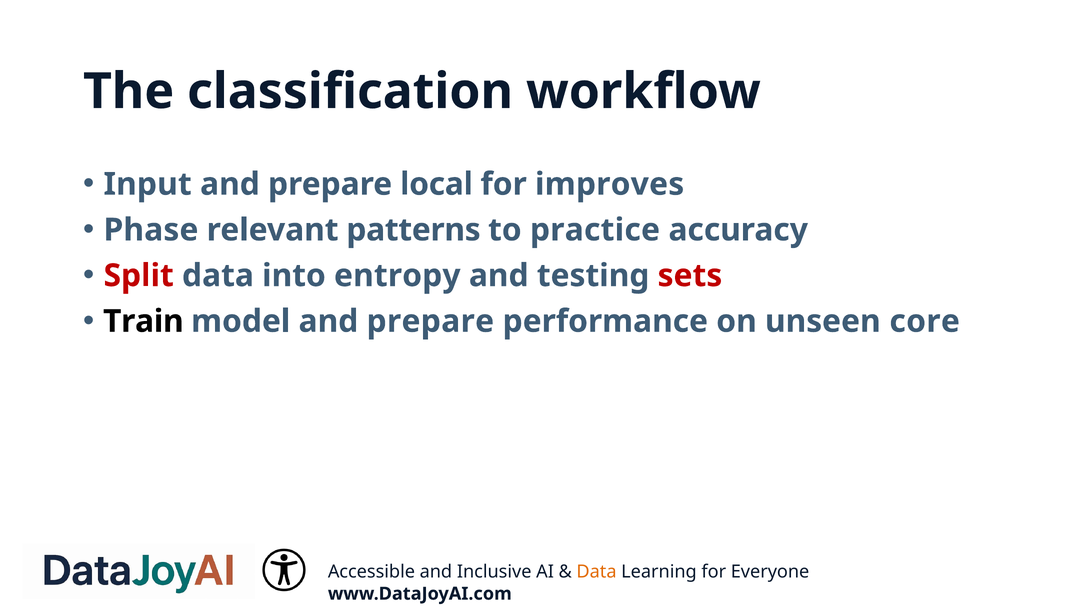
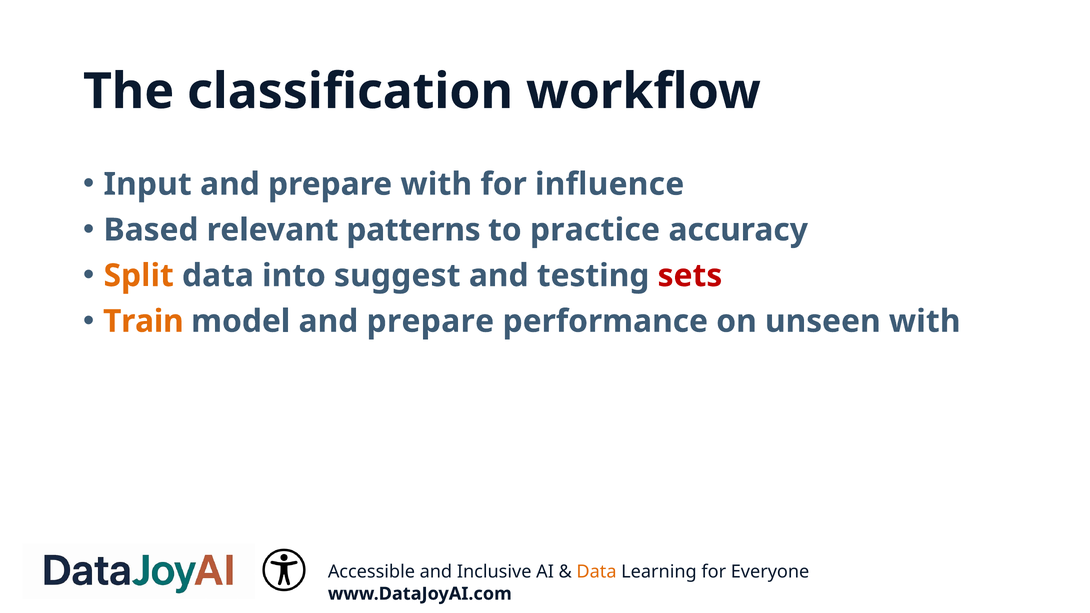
prepare local: local -> with
improves: improves -> influence
Phase: Phase -> Based
Split colour: red -> orange
entropy: entropy -> suggest
Train colour: black -> orange
unseen core: core -> with
